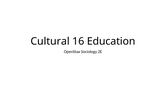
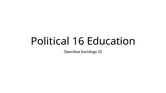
Cultural: Cultural -> Political
